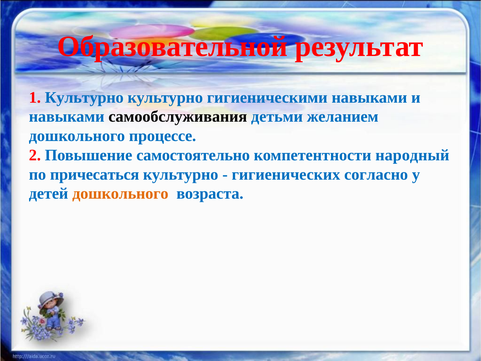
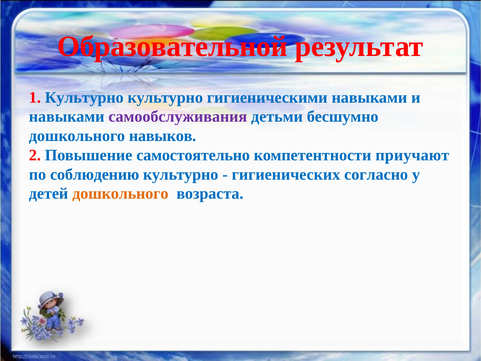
самообслуживания colour: black -> purple
желанием: желанием -> бесшумно
процессе: процессе -> навыков
народный: народный -> приучают
причесаться: причесаться -> соблюдению
